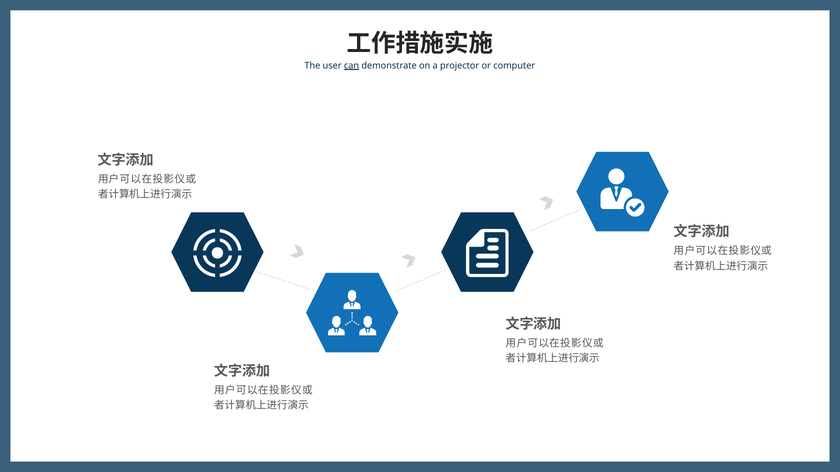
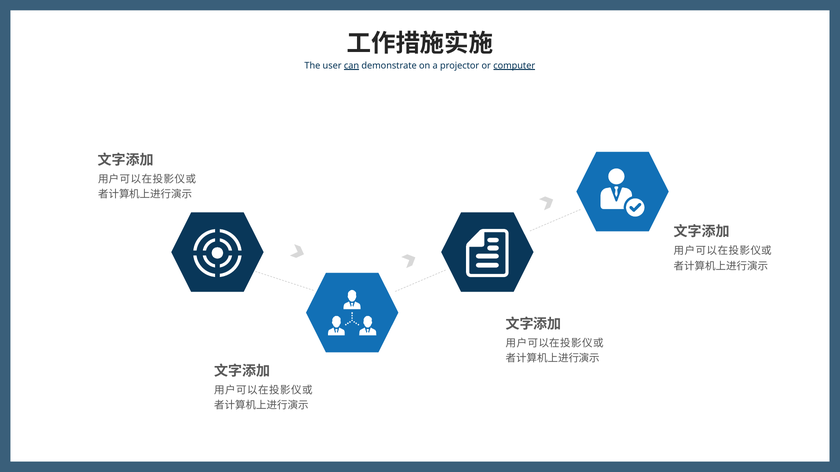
computer underline: none -> present
